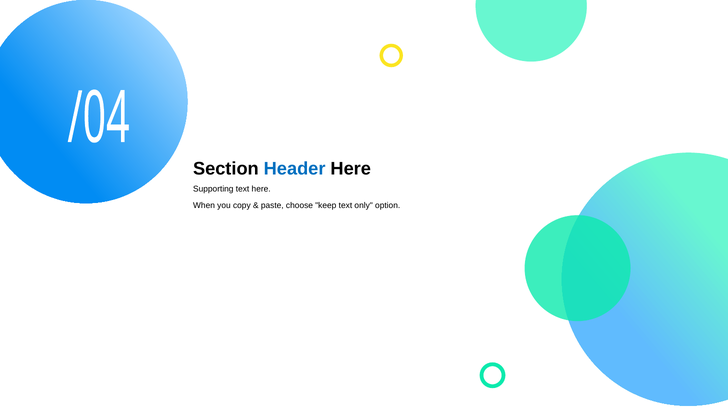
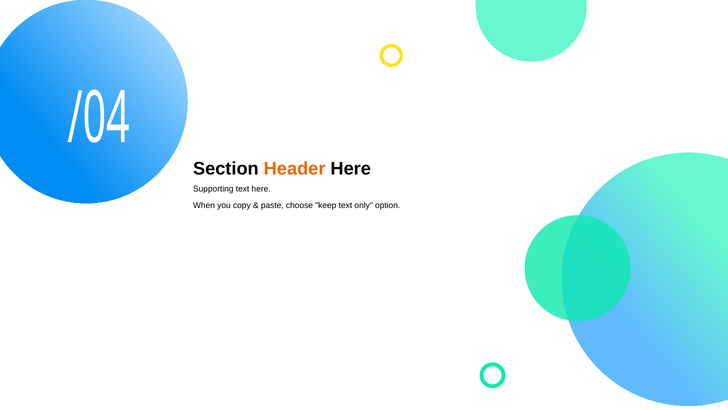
Header colour: blue -> orange
